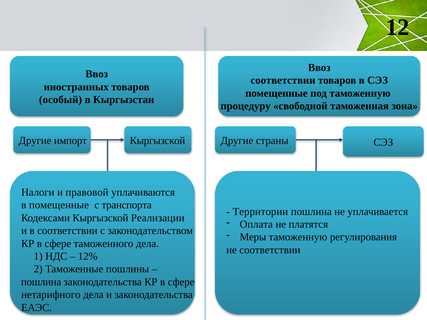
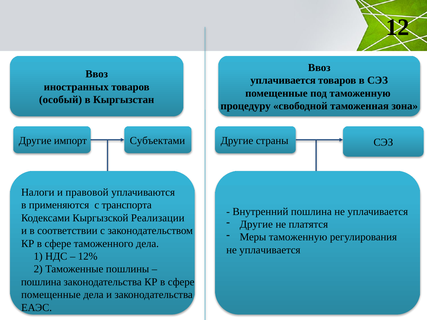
соответствии at (283, 80): соответствии -> уплачивается
Кыргызской at (157, 141): Кыргызской -> Субъектами
в помещенные: помещенные -> применяются
Территории: Территории -> Внутренний
Оплата at (256, 224): Оплата -> Другие
соответствии at (270, 250): соответствии -> уплачивается
нетарифного at (51, 295): нетарифного -> помещенные
